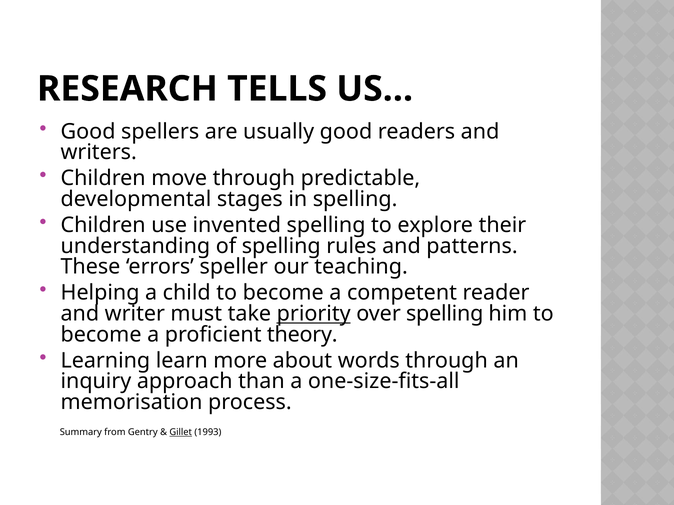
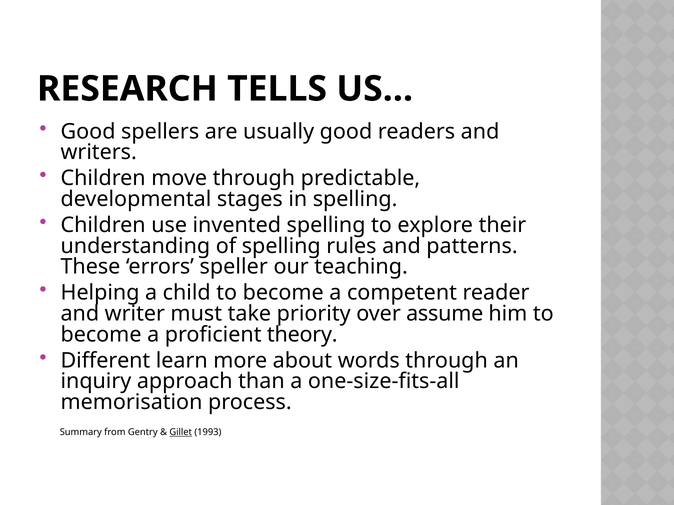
priority underline: present -> none
over spelling: spelling -> assume
Learning: Learning -> Different
